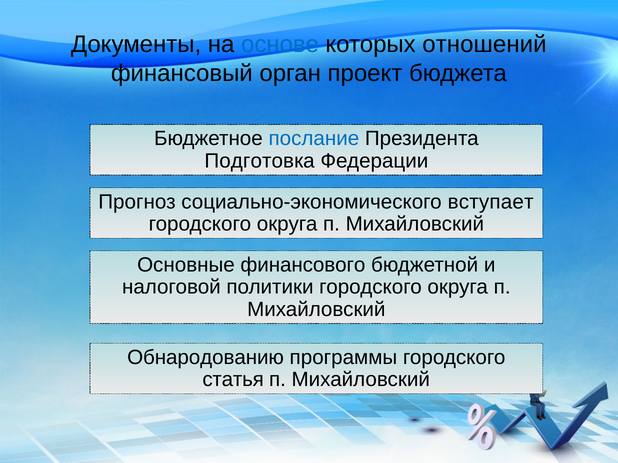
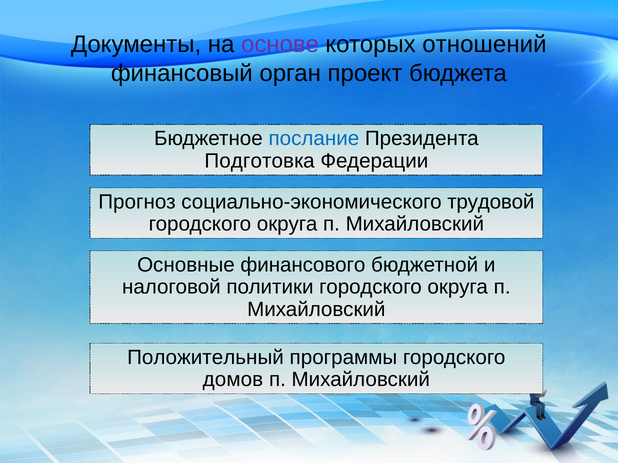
основе colour: blue -> purple
вступает: вступает -> трудовой
Обнародованию: Обнародованию -> Положительный
статья: статья -> домов
